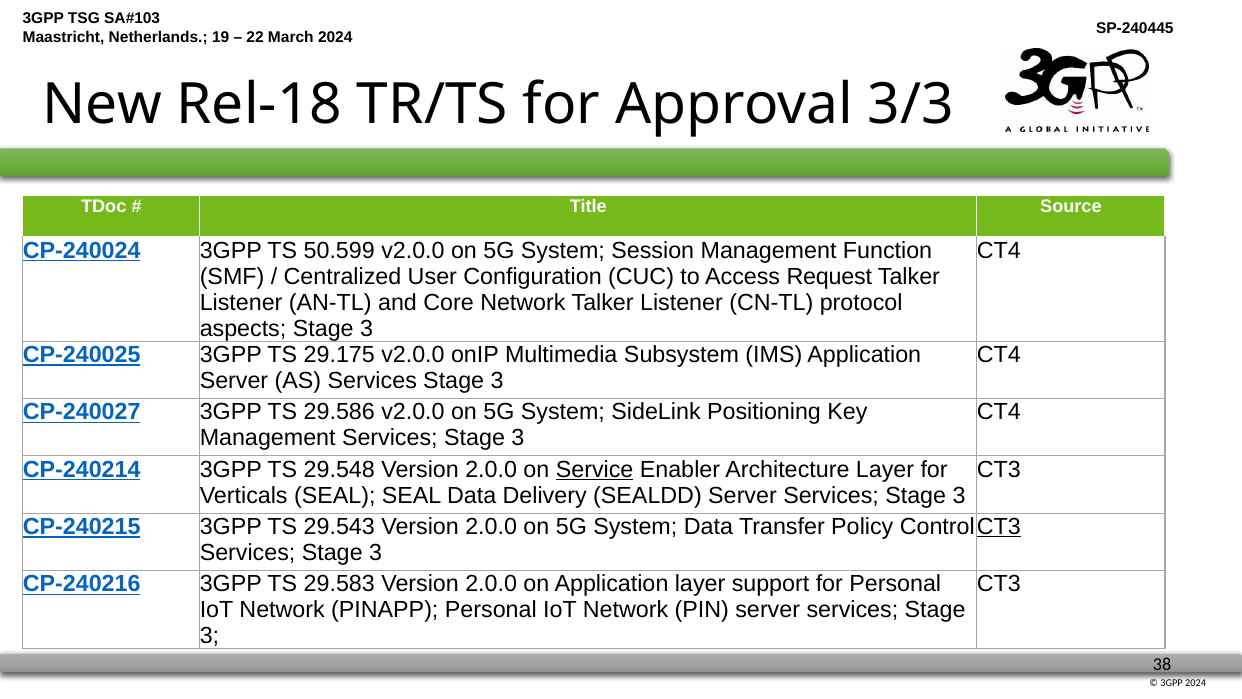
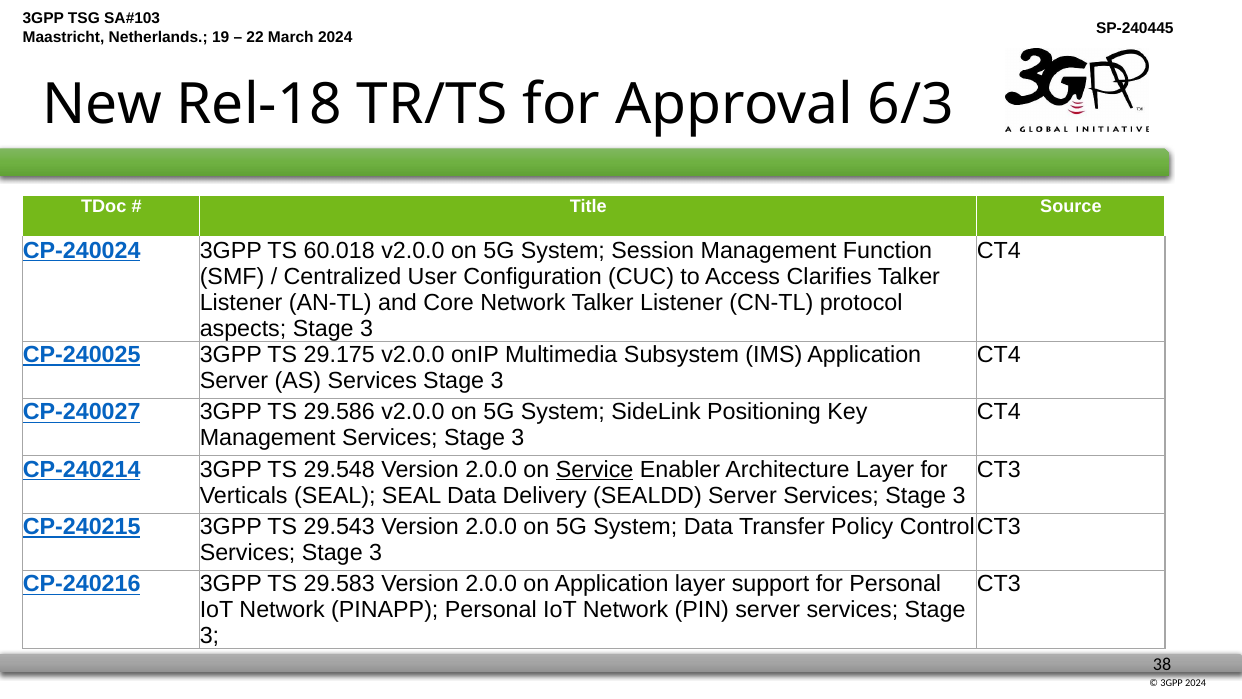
3/3: 3/3 -> 6/3
50.599: 50.599 -> 60.018
Request: Request -> Clarifies
CT3 at (999, 526) underline: present -> none
